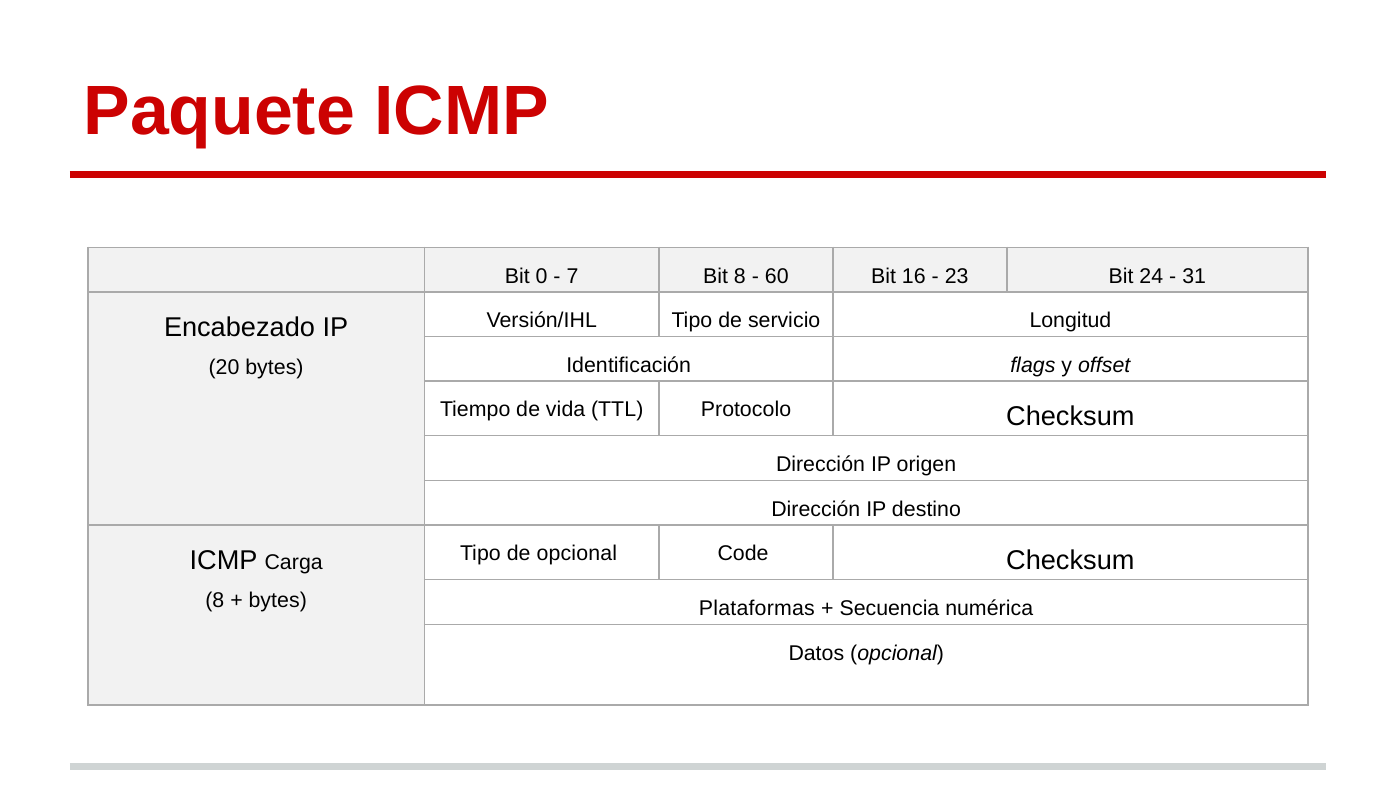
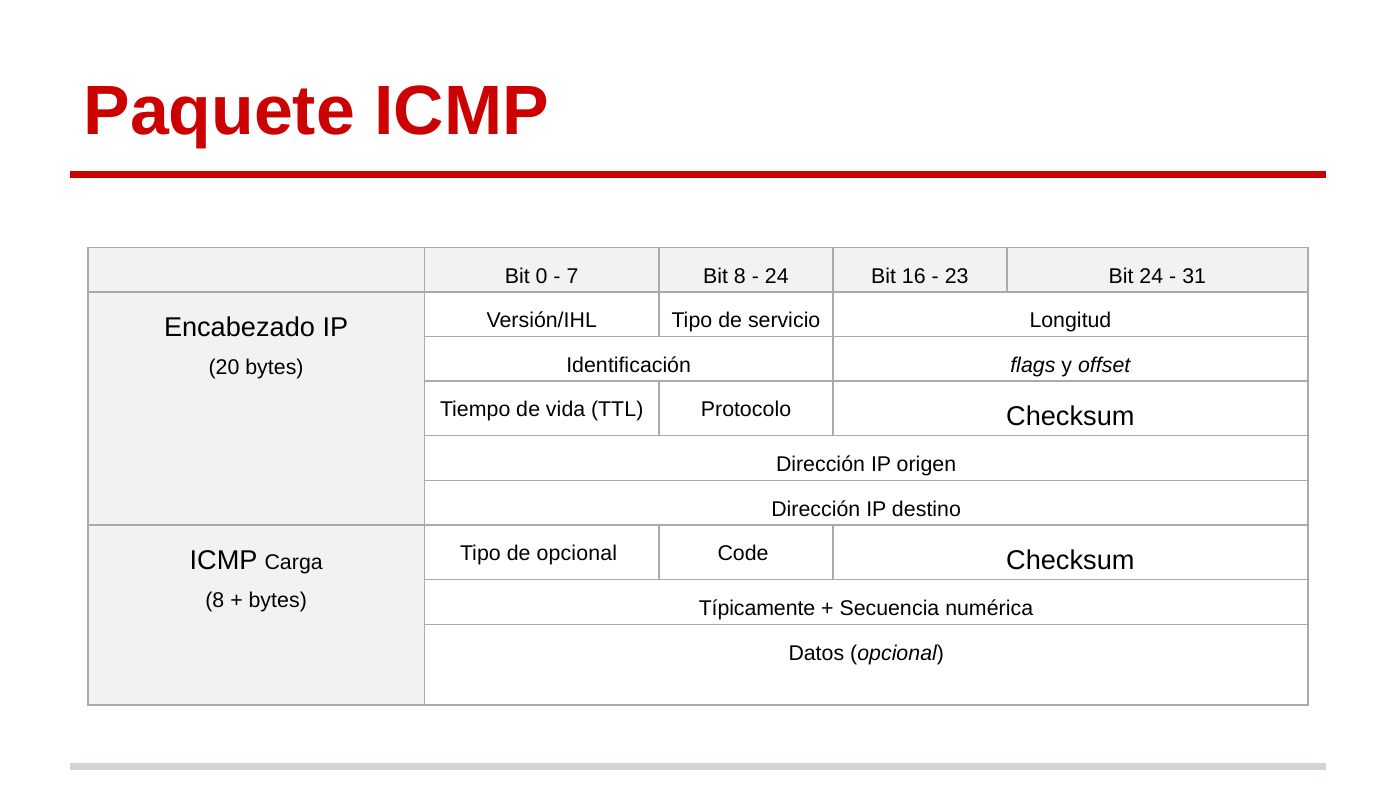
60 at (777, 276): 60 -> 24
Plataformas: Plataformas -> Típicamente
